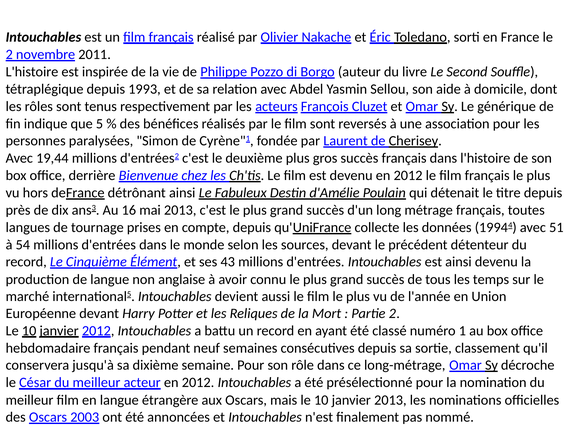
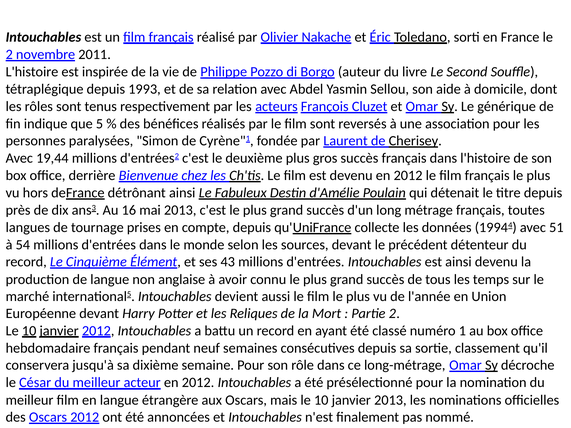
Oscars 2003: 2003 -> 2012
